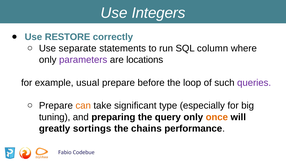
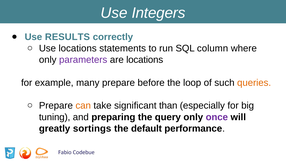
RESTORE: RESTORE -> RESULTS
Use separate: separate -> locations
usual: usual -> many
queries colour: purple -> orange
type: type -> than
once colour: orange -> purple
chains: chains -> default
